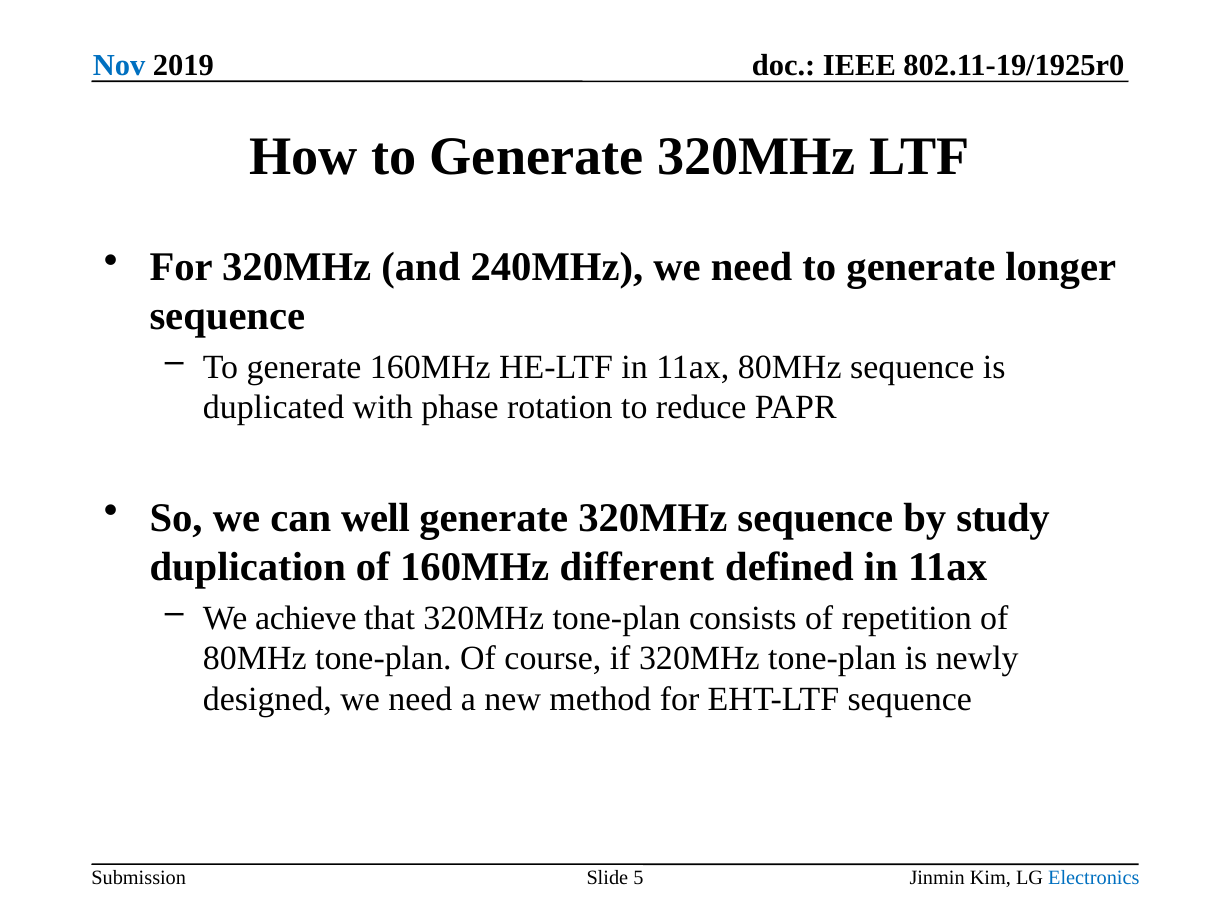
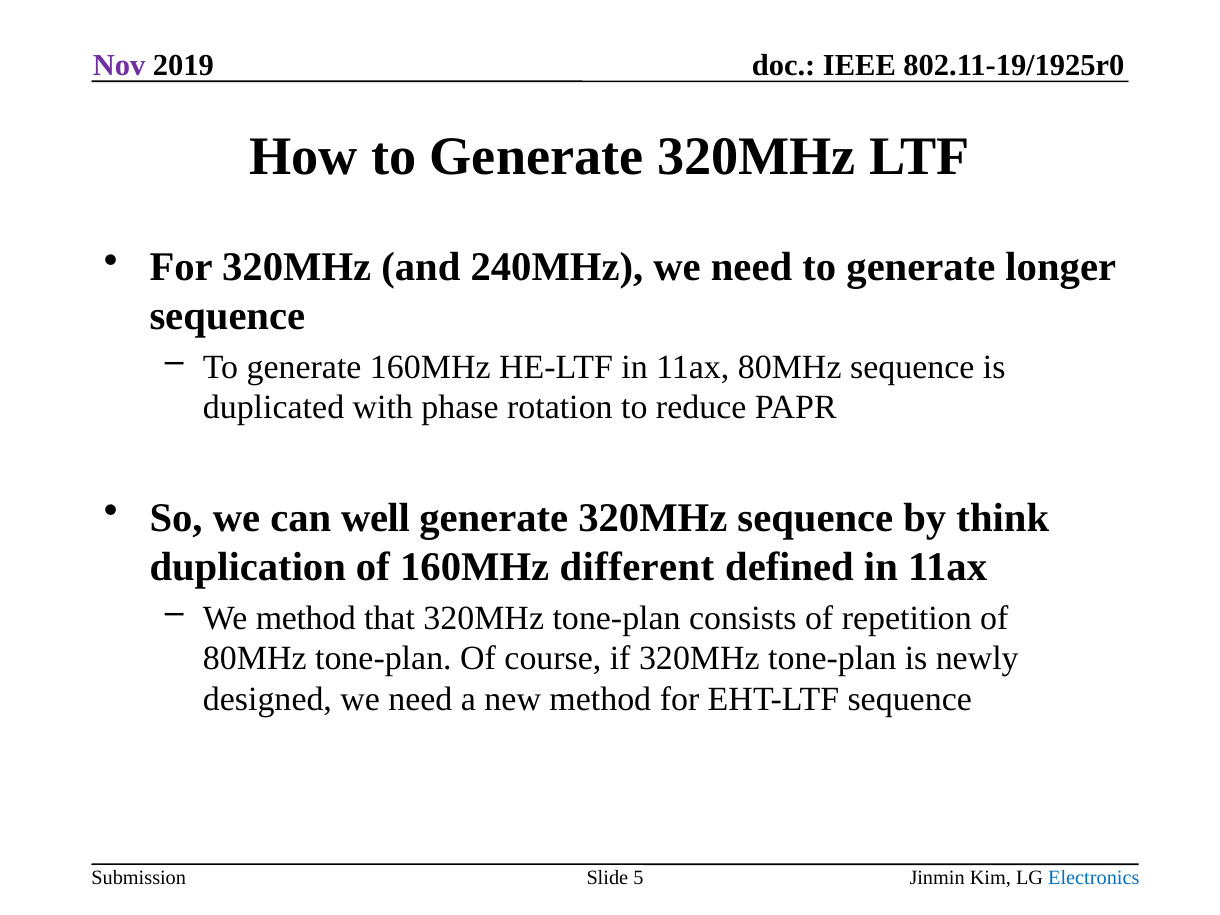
Nov colour: blue -> purple
study: study -> think
We achieve: achieve -> method
